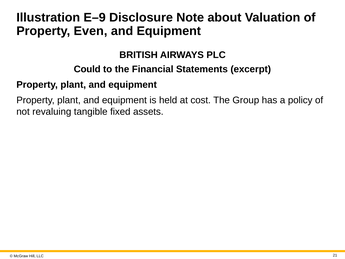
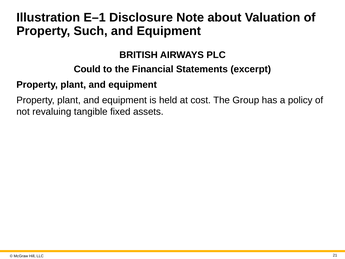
E–9: E–9 -> E–1
Even: Even -> Such
